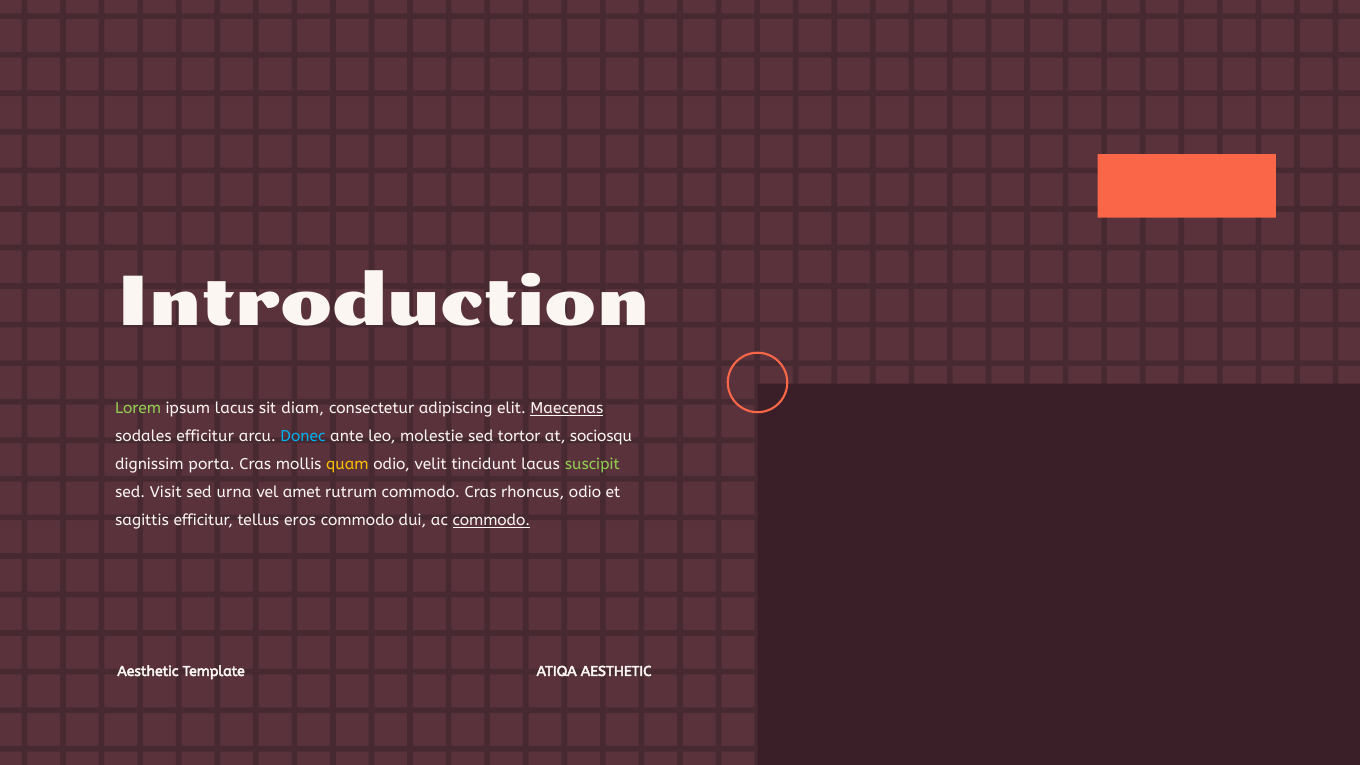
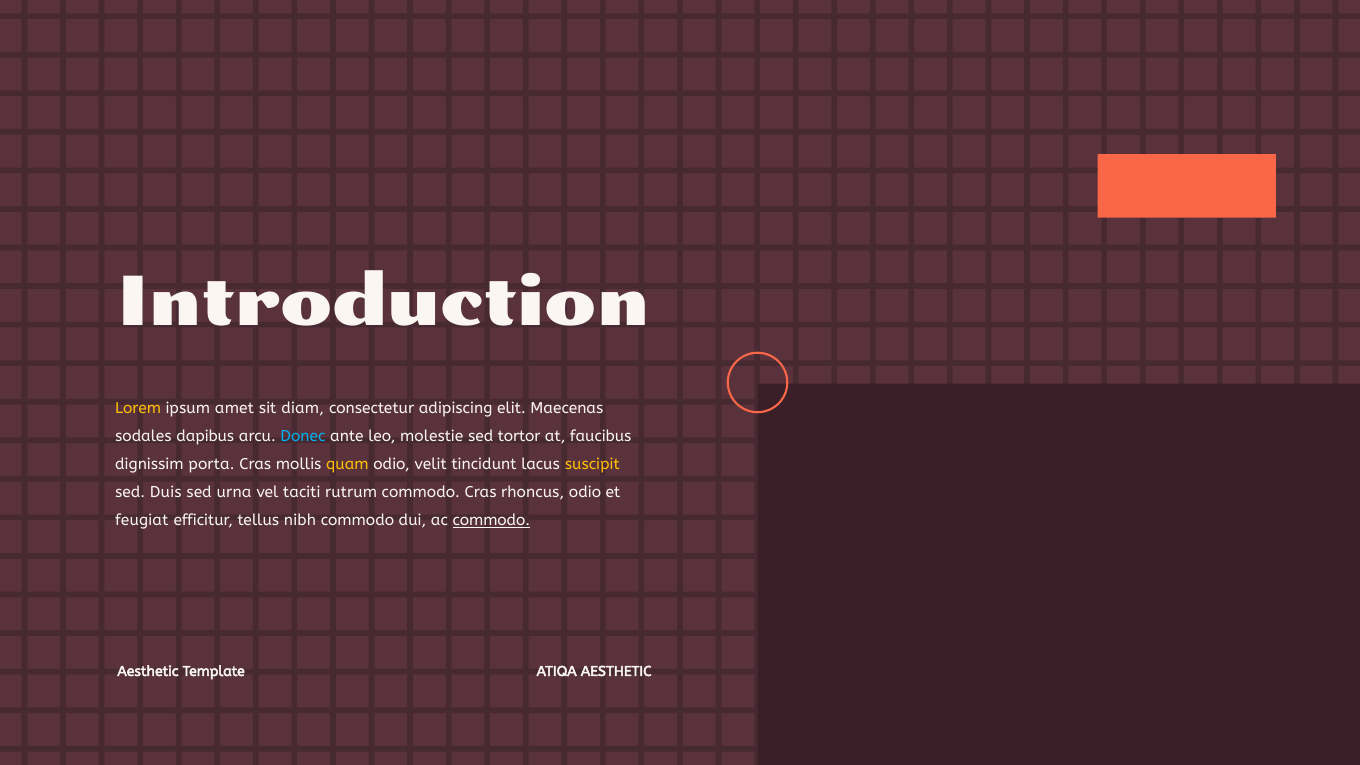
Lorem colour: light green -> yellow
ipsum lacus: lacus -> amet
Maecenas underline: present -> none
sodales efficitur: efficitur -> dapibus
sociosqu: sociosqu -> faucibus
suscipit colour: light green -> yellow
Visit: Visit -> Duis
amet: amet -> taciti
sagittis: sagittis -> feugiat
eros: eros -> nibh
